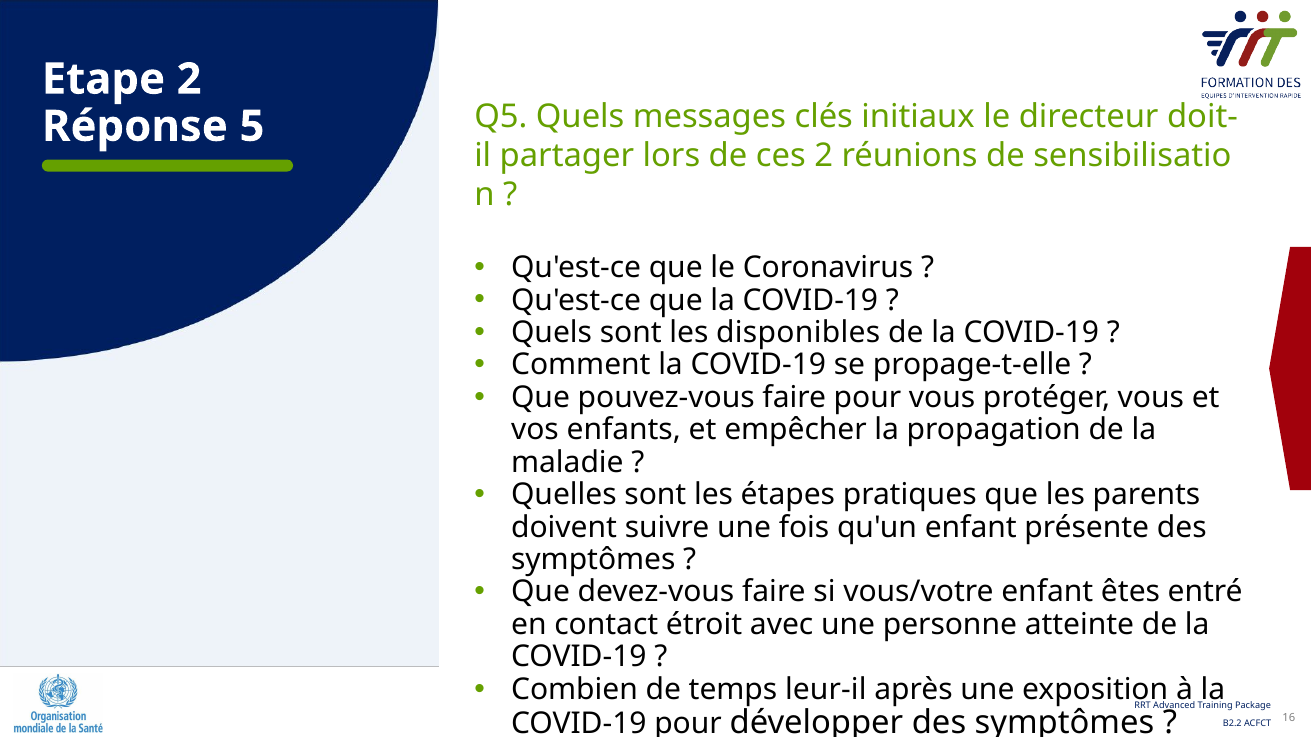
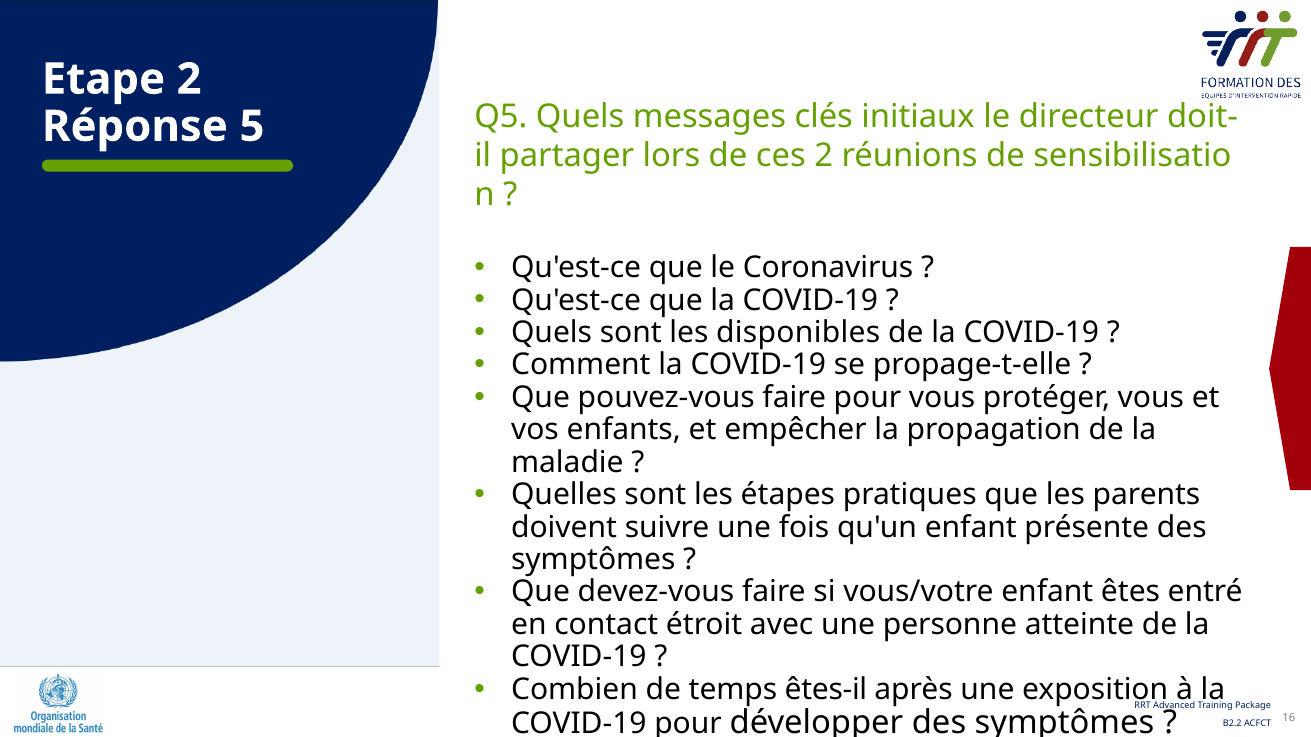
leur-il: leur-il -> êtes-il
